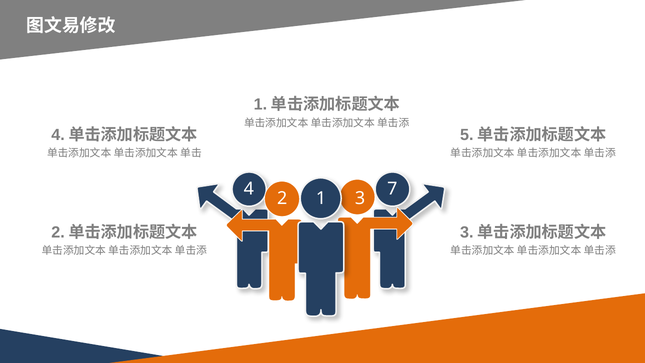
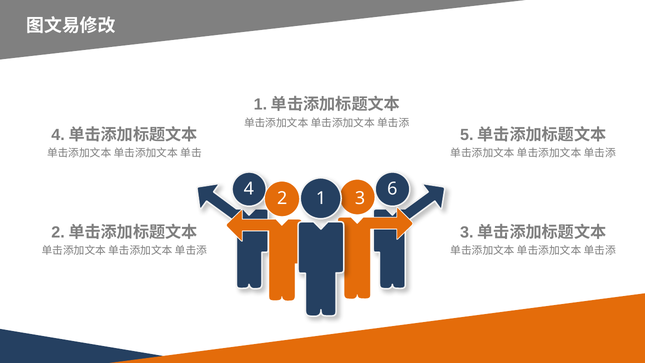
7: 7 -> 6
